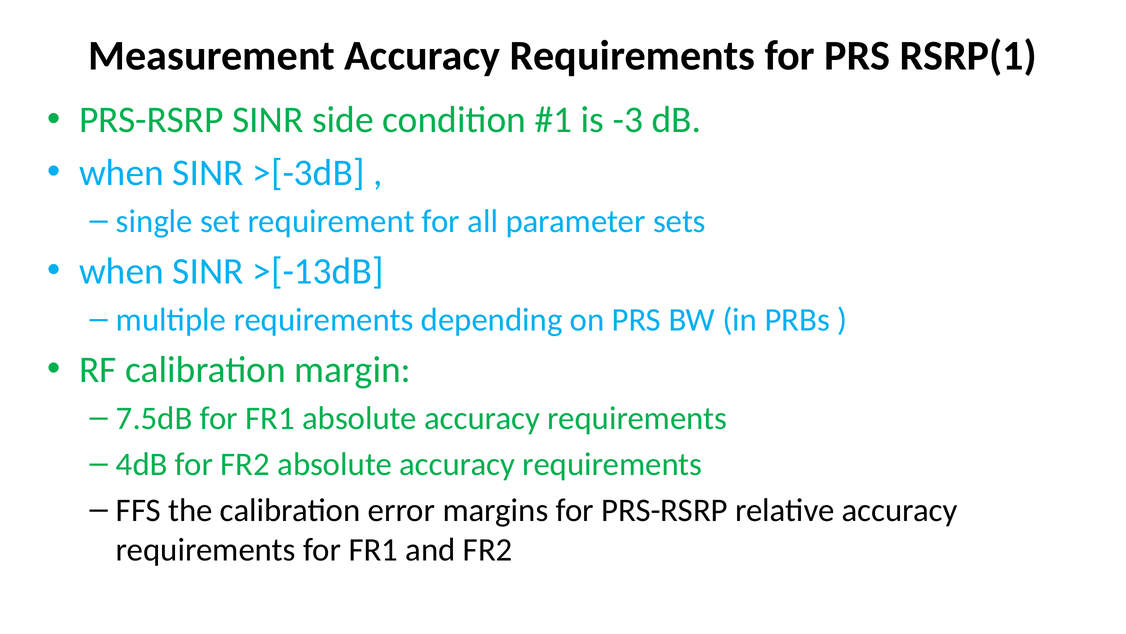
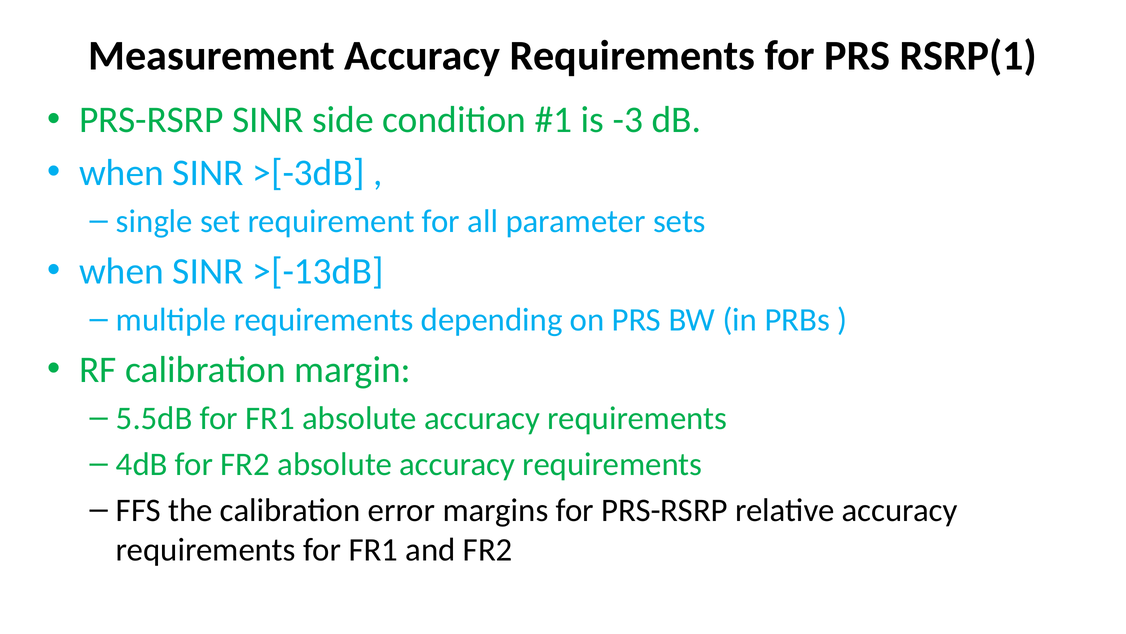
7.5dB: 7.5dB -> 5.5dB
